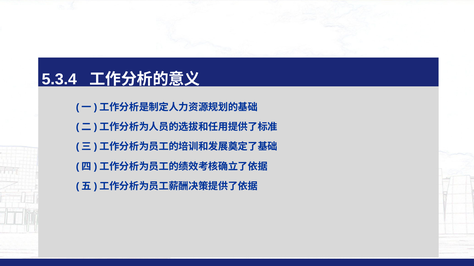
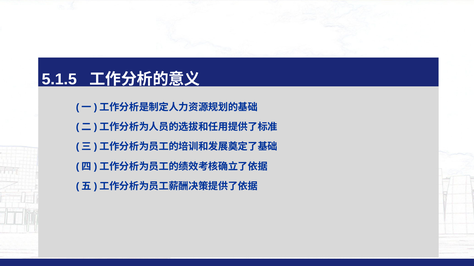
5.3.4: 5.3.4 -> 5.1.5
